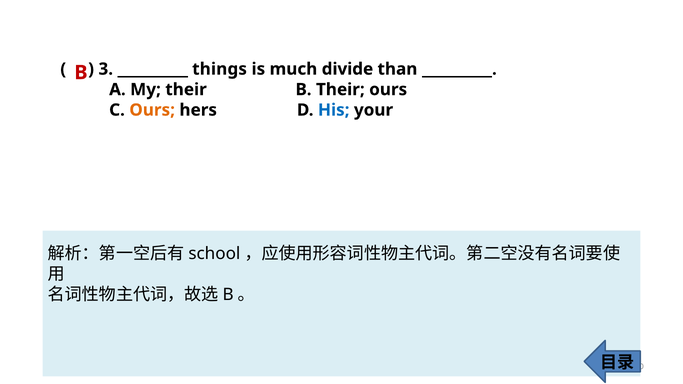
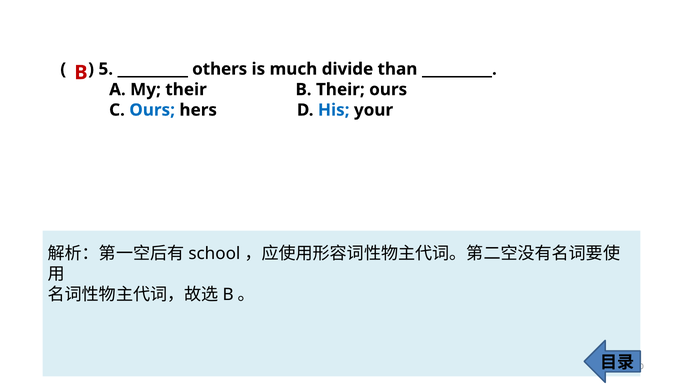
3: 3 -> 5
things: things -> others
Ours at (152, 110) colour: orange -> blue
